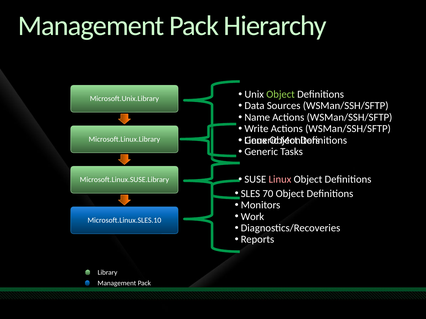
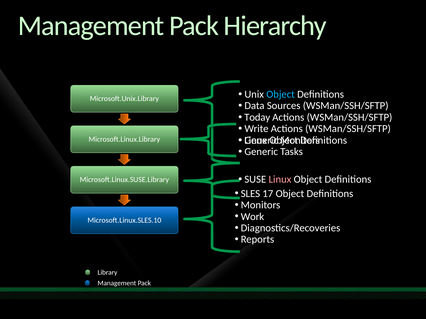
Object at (281, 94) colour: light green -> light blue
Name: Name -> Today
70: 70 -> 17
